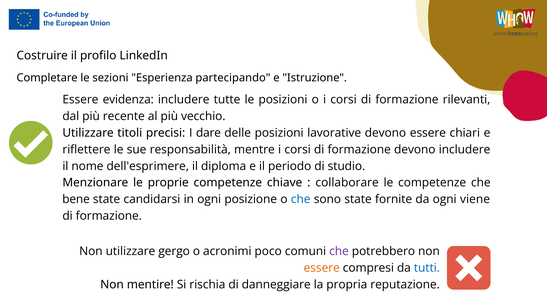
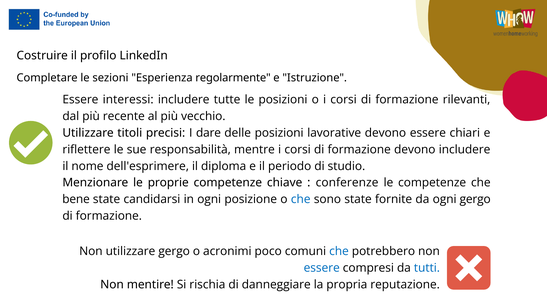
partecipando: partecipando -> regolarmente
evidenza: evidenza -> interessi
collaborare: collaborare -> conferenze
ogni viene: viene -> gergo
che at (339, 251) colour: purple -> blue
essere at (322, 268) colour: orange -> blue
